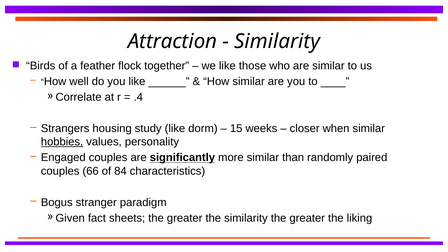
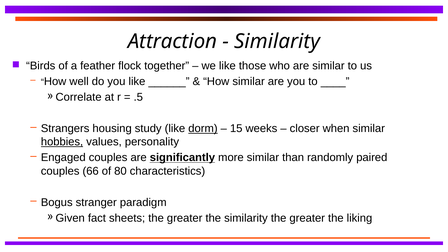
.4: .4 -> .5
dorm underline: none -> present
84: 84 -> 80
